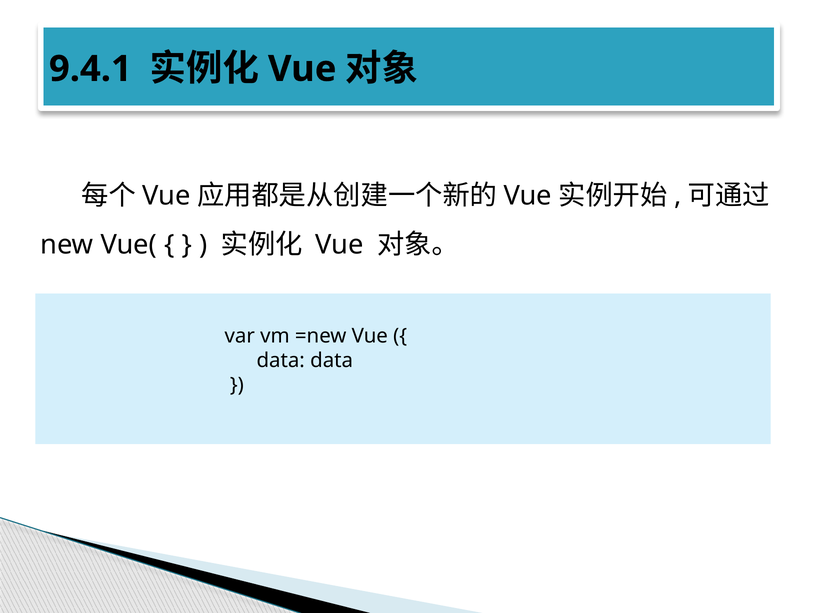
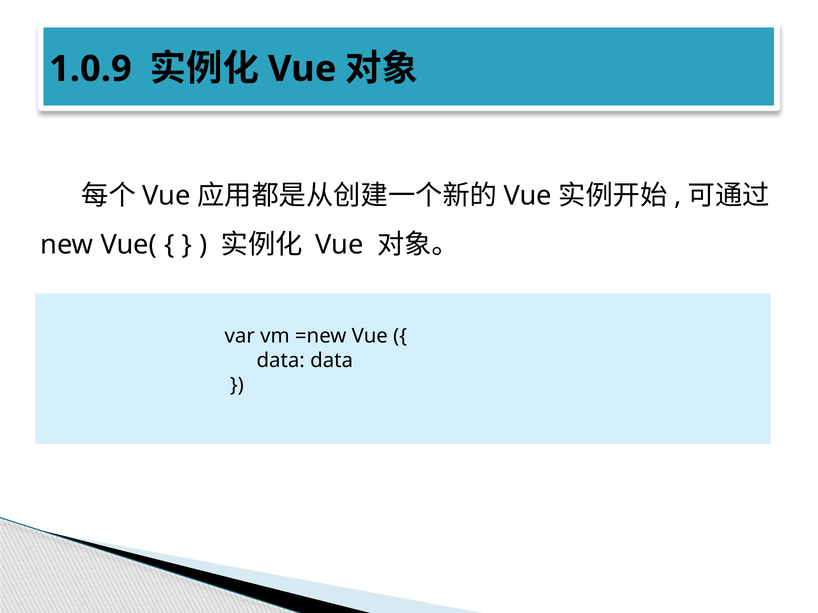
9.4.1: 9.4.1 -> 1.0.9
